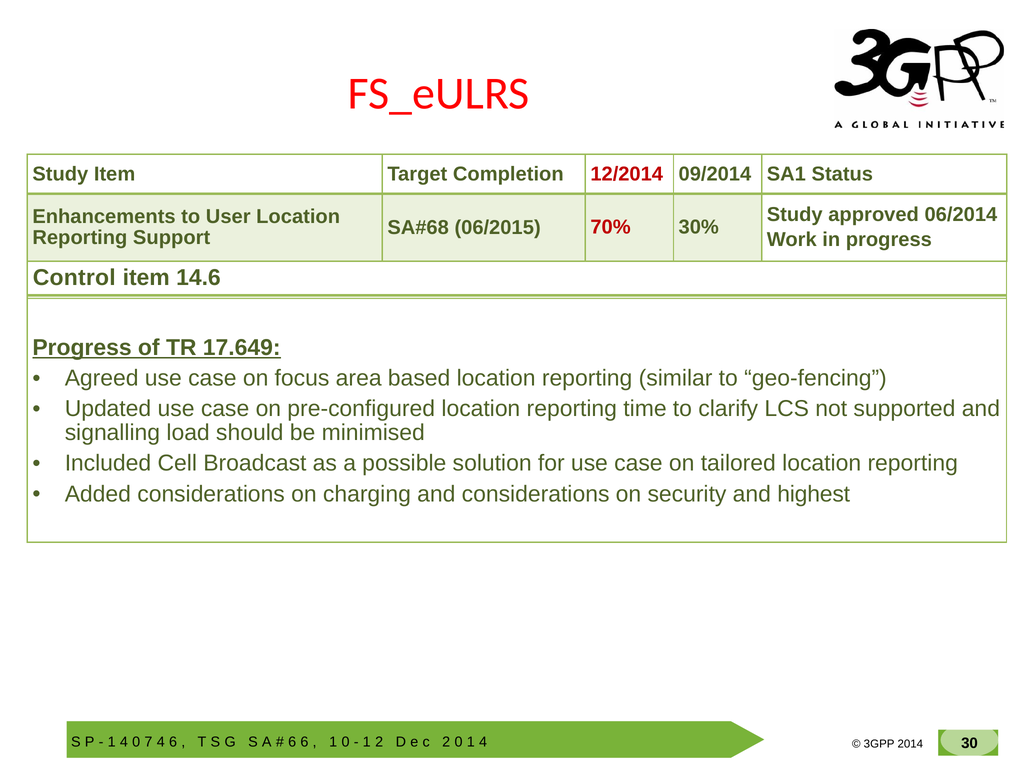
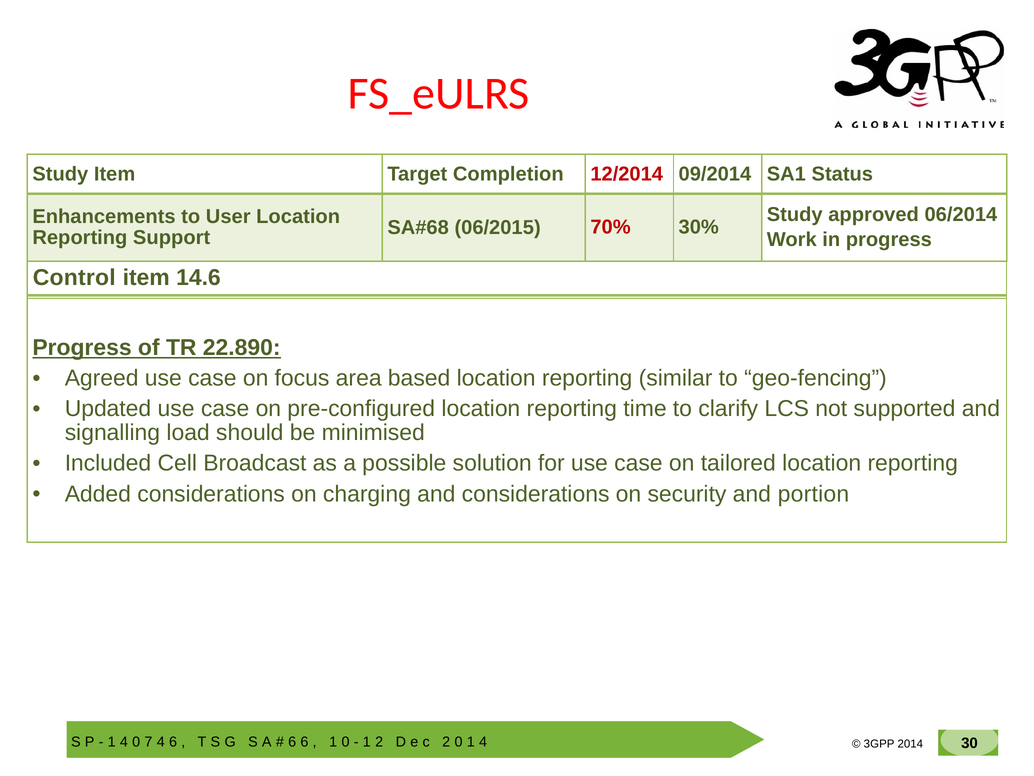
17.649: 17.649 -> 22.890
highest: highest -> portion
